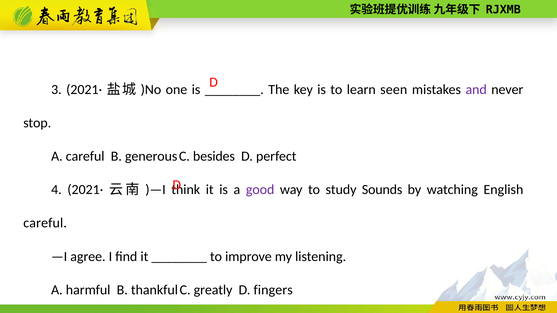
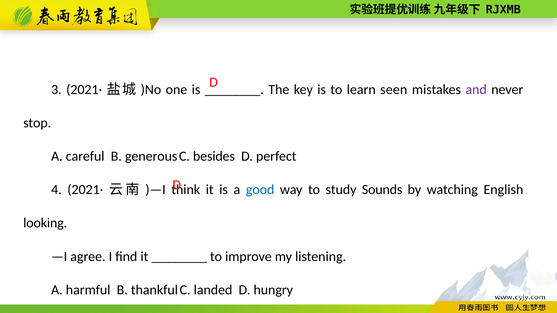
good colour: purple -> blue
careful at (45, 223): careful -> looking
greatly: greatly -> landed
fingers: fingers -> hungry
